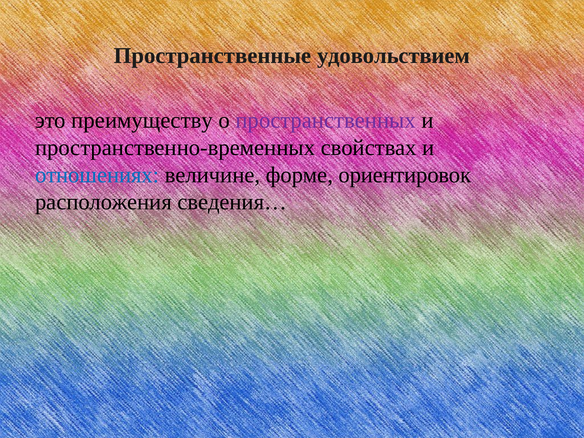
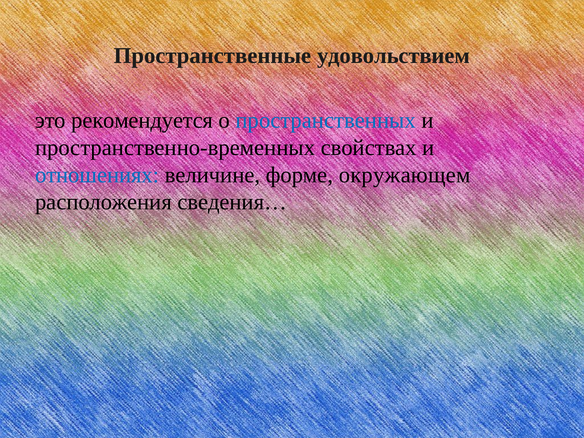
преимуществу: преимуществу -> рекомендуется
пространственных colour: purple -> blue
ориентировок: ориентировок -> окружающем
